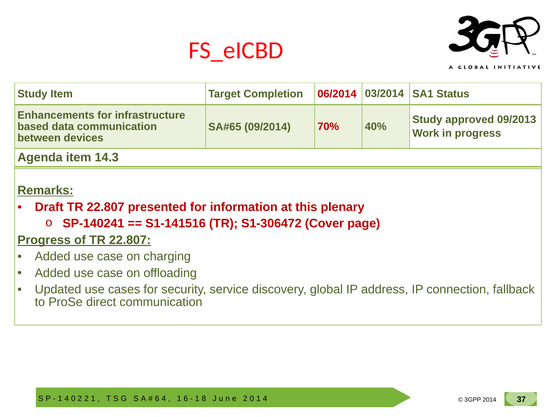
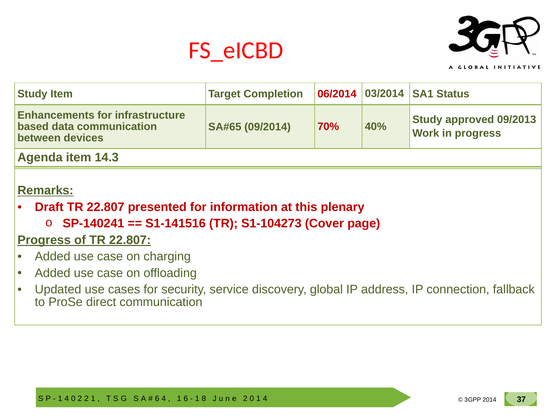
S1-306472: S1-306472 -> S1-104273
